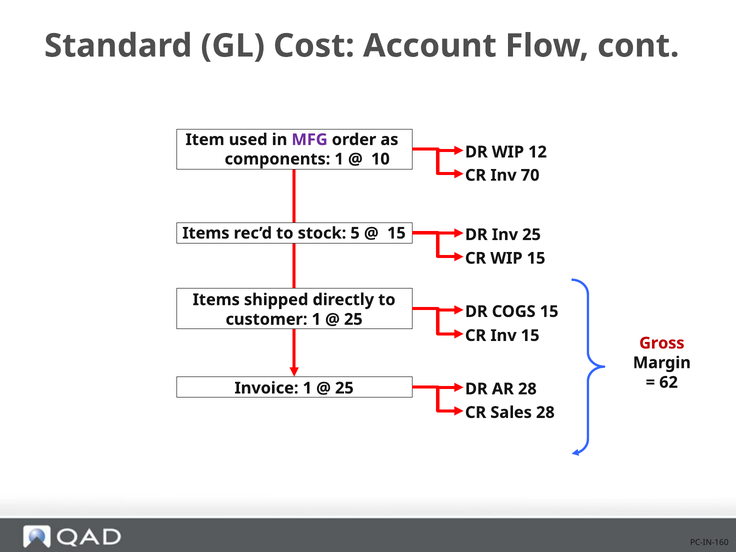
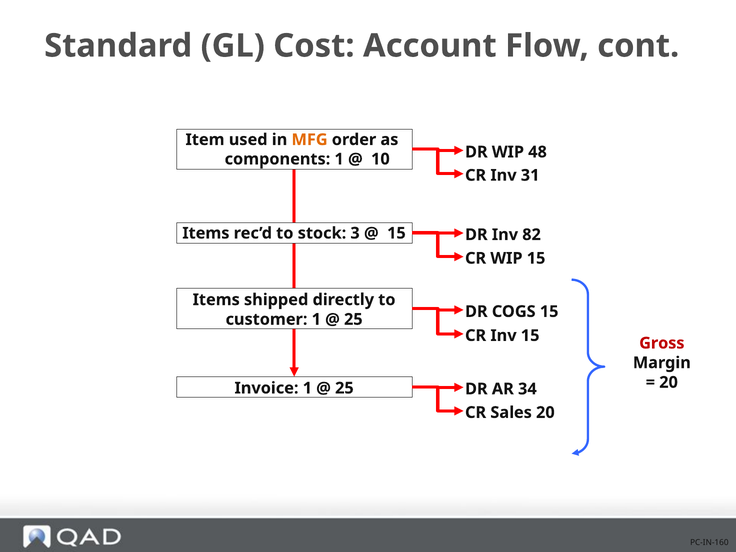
MFG colour: purple -> orange
12: 12 -> 48
70: 70 -> 31
5: 5 -> 3
Inv 25: 25 -> 82
62 at (669, 382): 62 -> 20
AR 28: 28 -> 34
Sales 28: 28 -> 20
